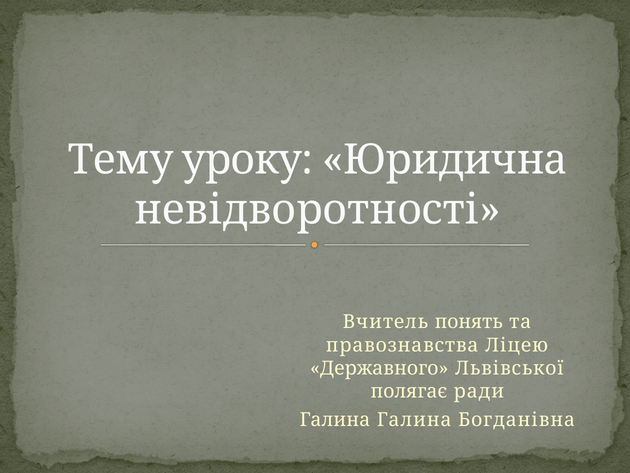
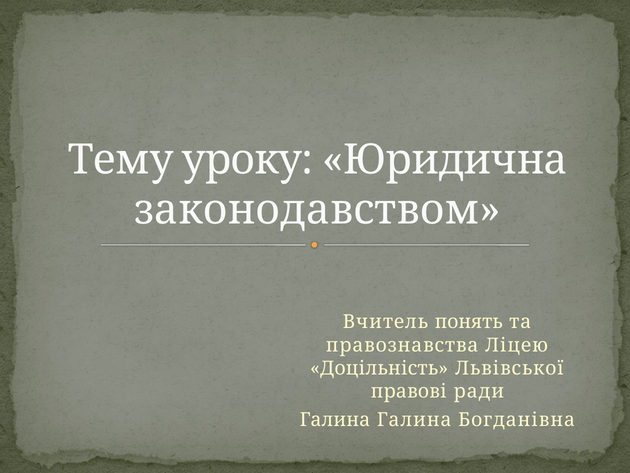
невідворотності: невідворотності -> законодавством
Державного: Державного -> Доцільність
полягає: полягає -> правові
